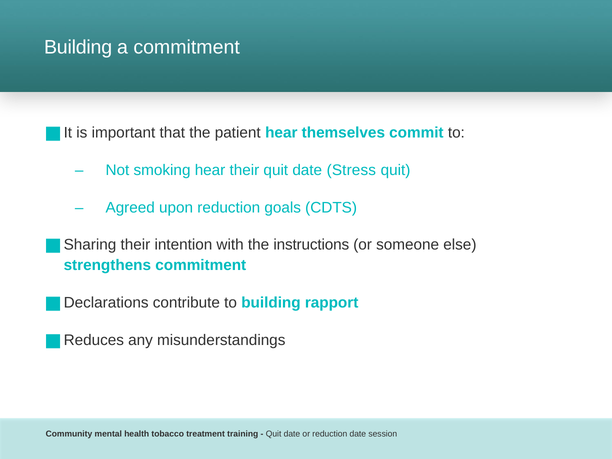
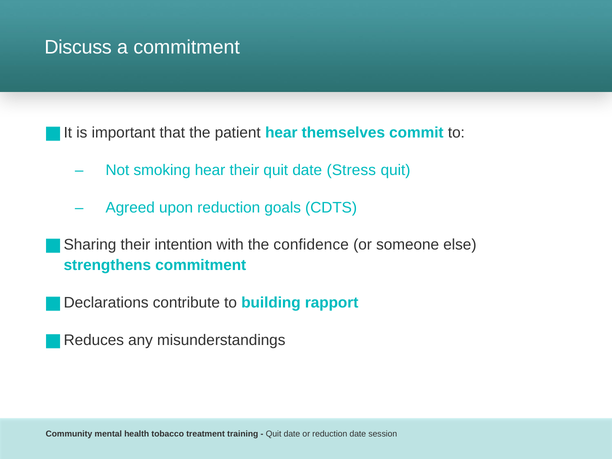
Building at (78, 47): Building -> Discuss
instructions: instructions -> confidence
